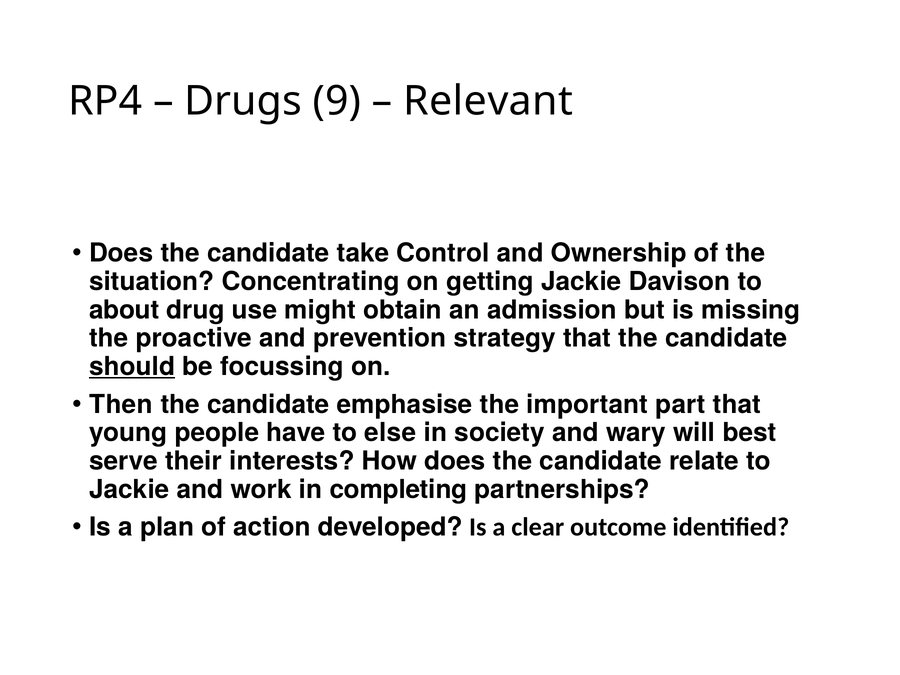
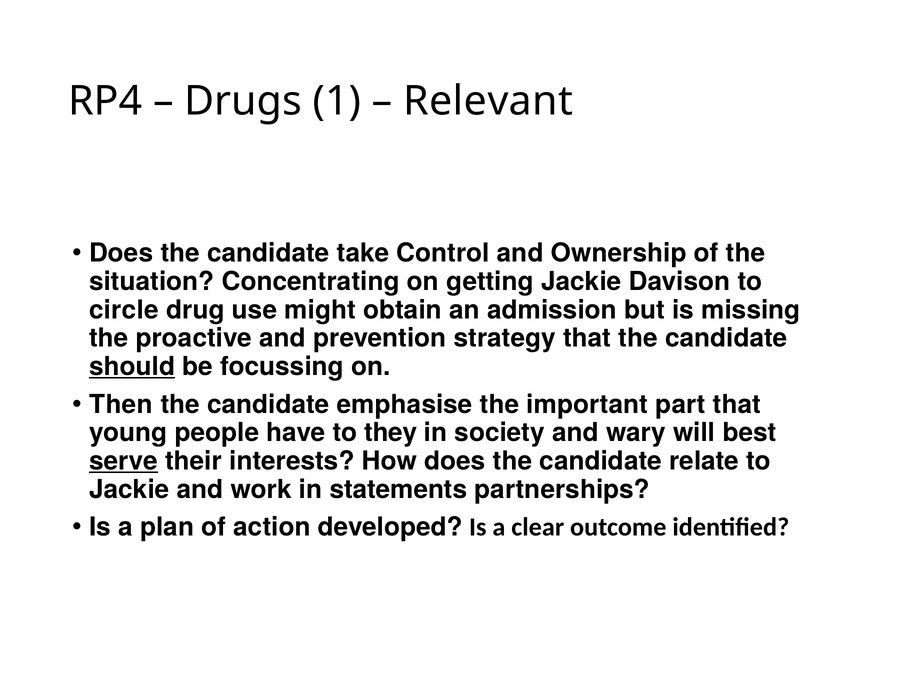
9: 9 -> 1
about: about -> circle
else: else -> they
serve underline: none -> present
completing: completing -> statements
